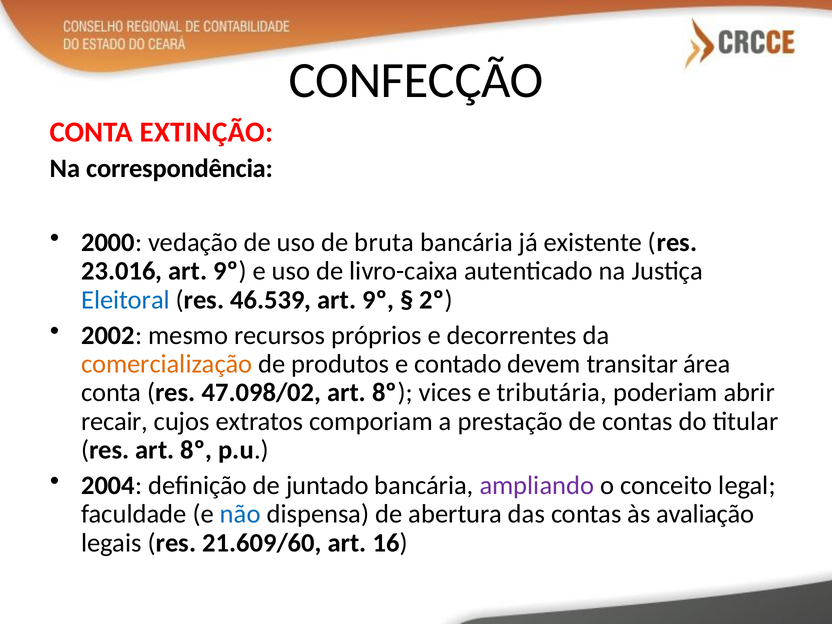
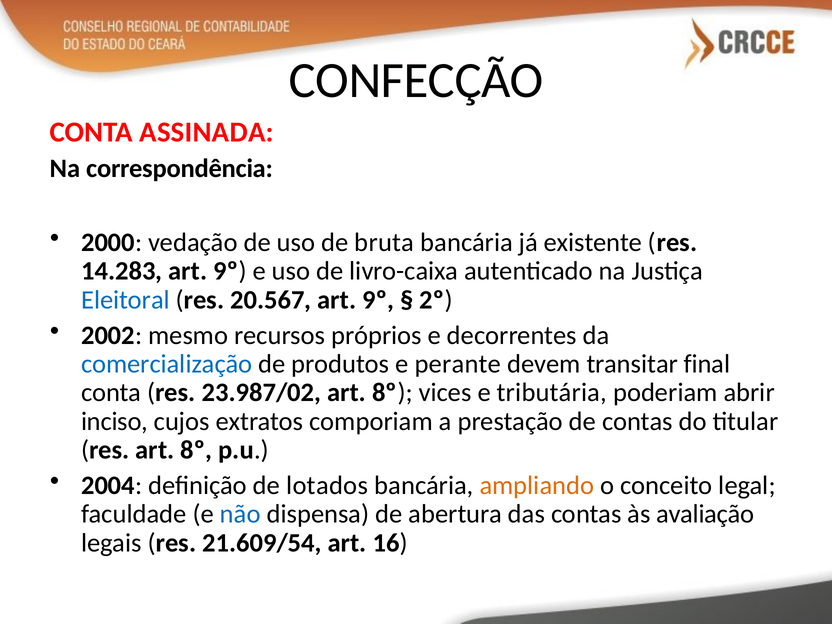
EXTINÇÃO: EXTINÇÃO -> ASSINADA
23.016: 23.016 -> 14.283
46.539: 46.539 -> 20.567
comercialização colour: orange -> blue
contado: contado -> perante
área: área -> final
47.098/02: 47.098/02 -> 23.987/02
recair: recair -> inciso
juntado: juntado -> lotados
ampliando colour: purple -> orange
21.609/60: 21.609/60 -> 21.609/54
